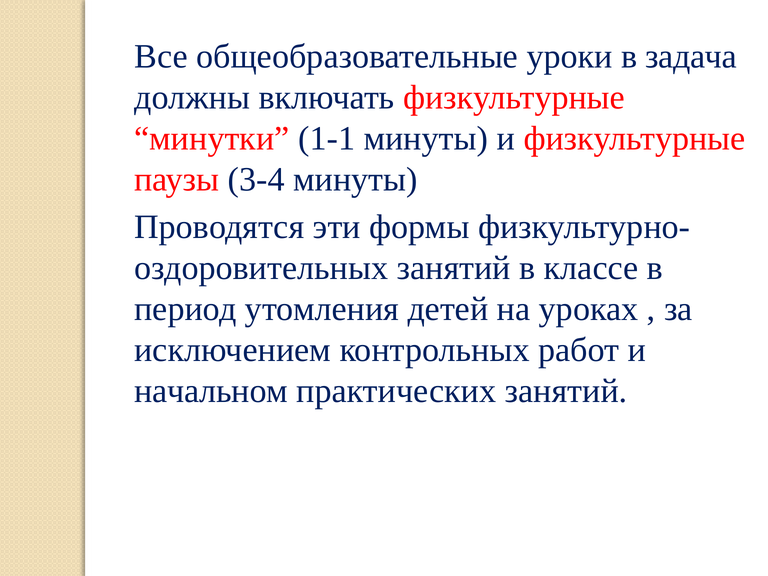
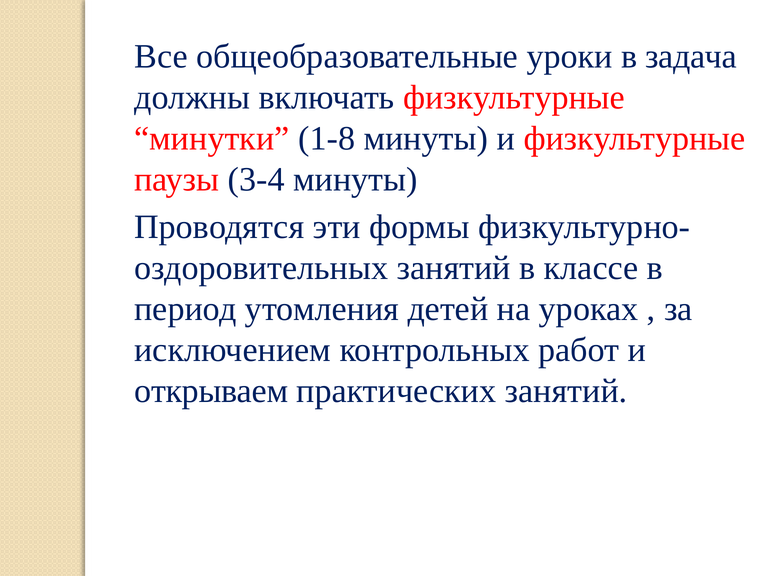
1-1: 1-1 -> 1-8
начальном: начальном -> открываем
